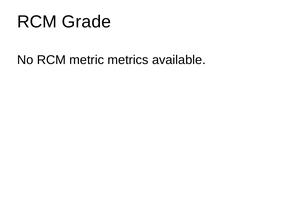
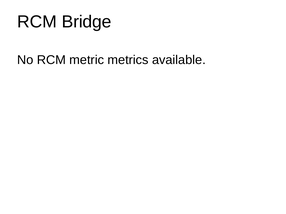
Grade: Grade -> Bridge
